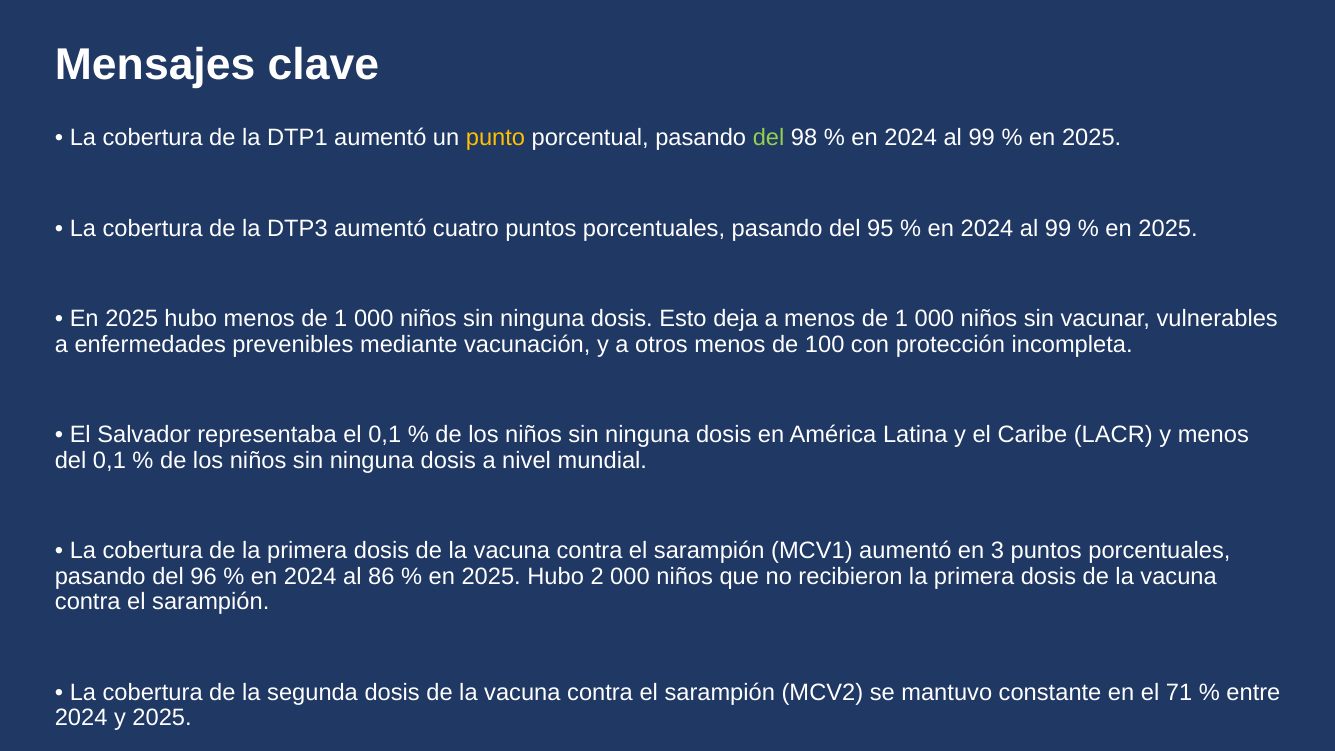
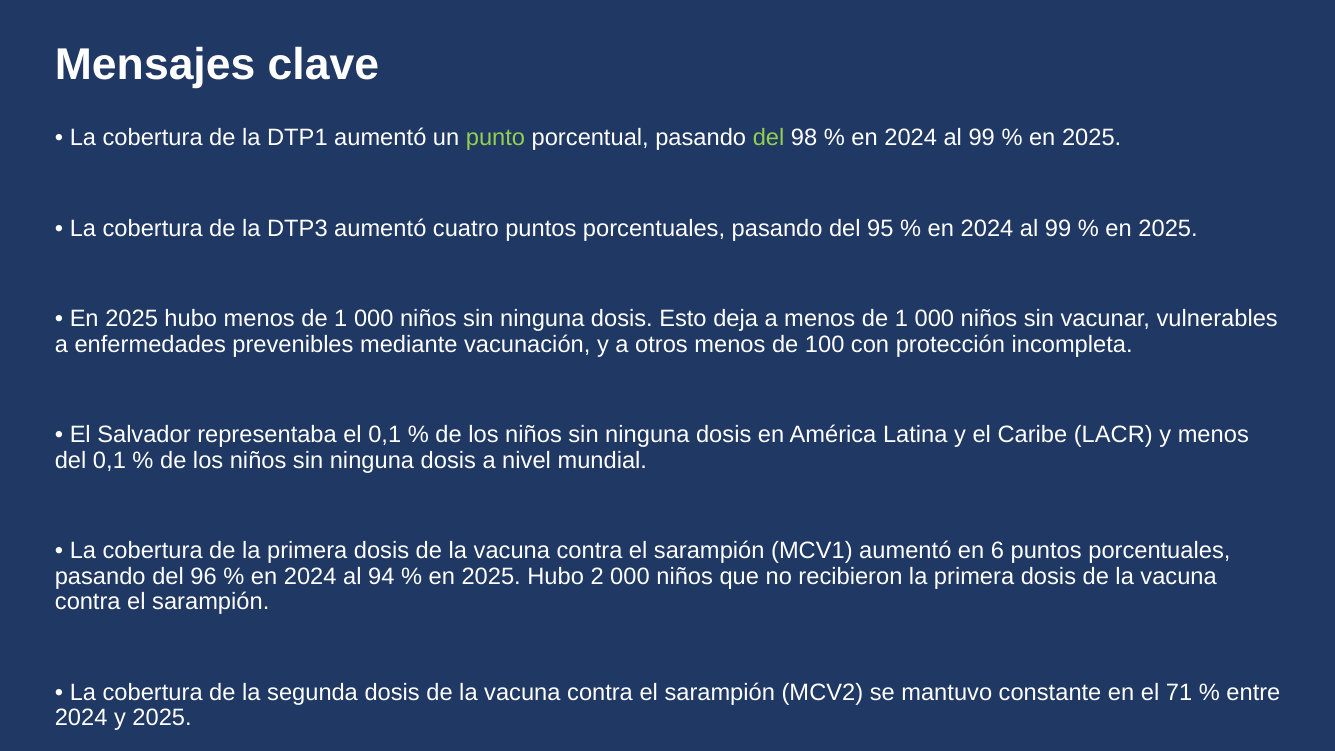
punto colour: yellow -> light green
3: 3 -> 6
86: 86 -> 94
